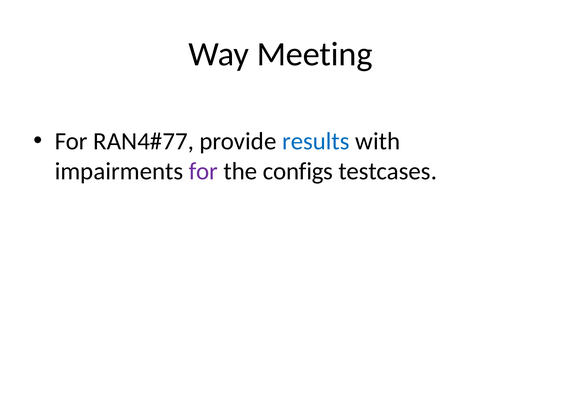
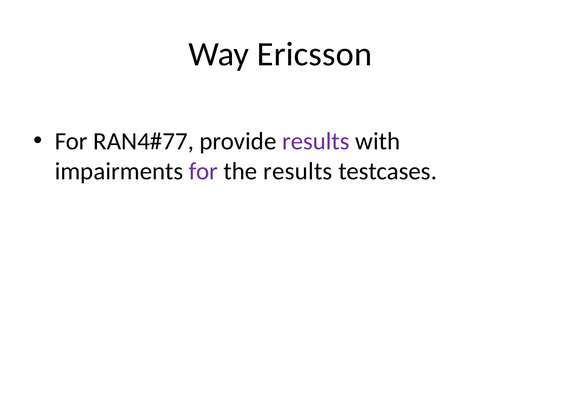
Meeting: Meeting -> Ericsson
results at (316, 142) colour: blue -> purple
the configs: configs -> results
